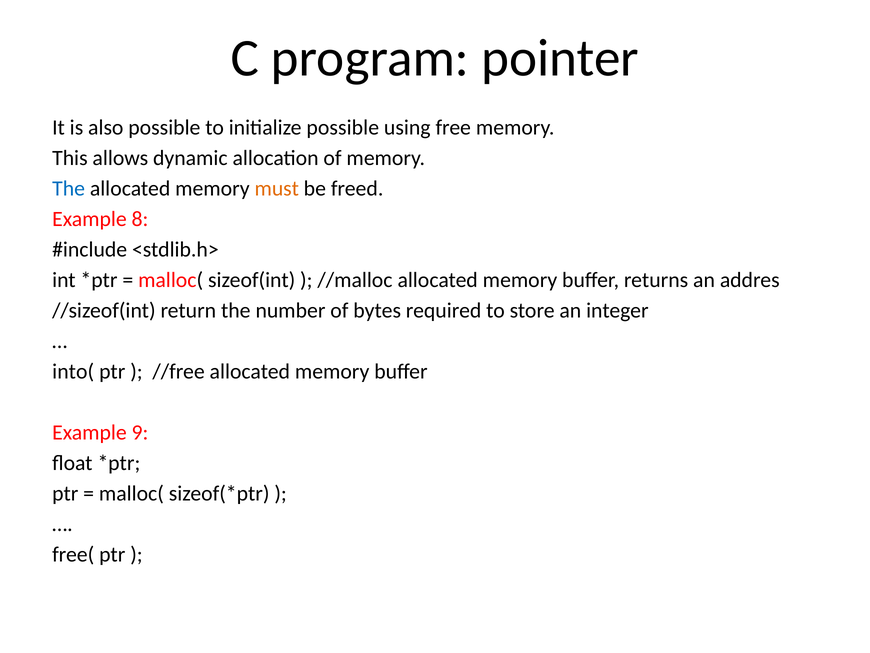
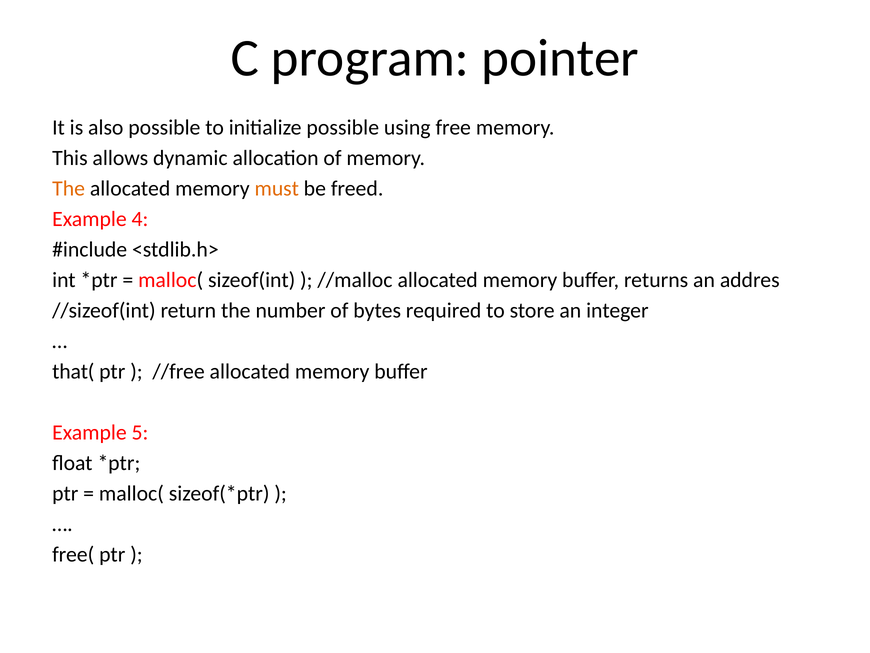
The at (69, 189) colour: blue -> orange
8: 8 -> 4
into(: into( -> that(
9: 9 -> 5
